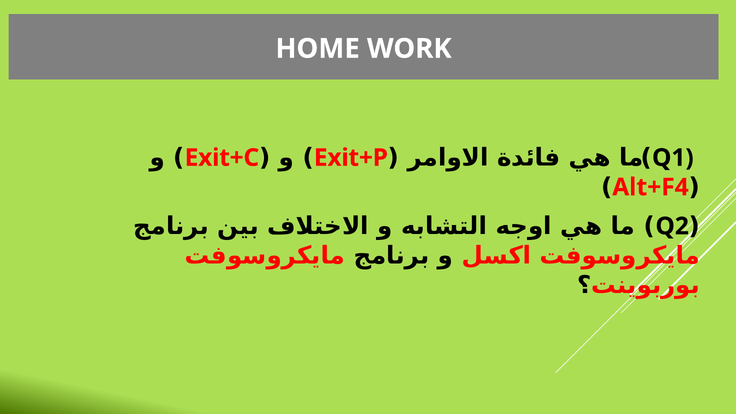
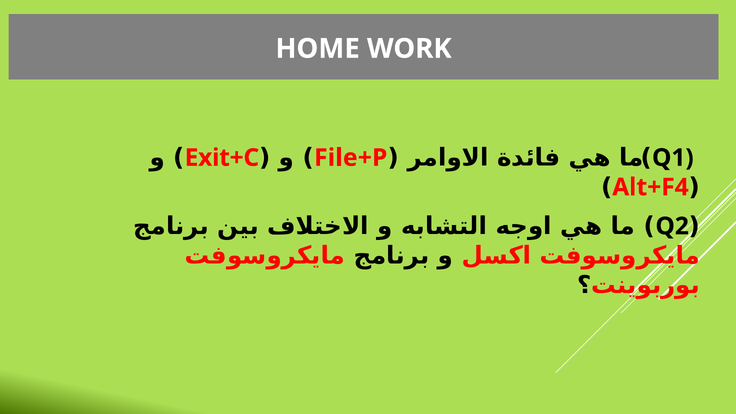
Exit+P: Exit+P -> File+P
